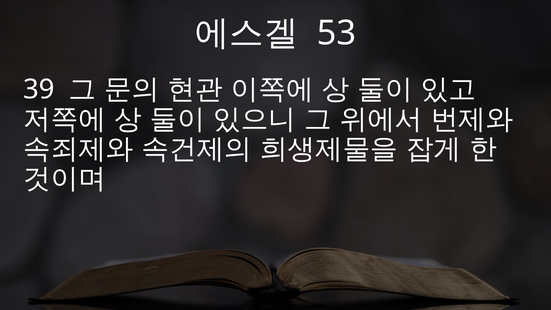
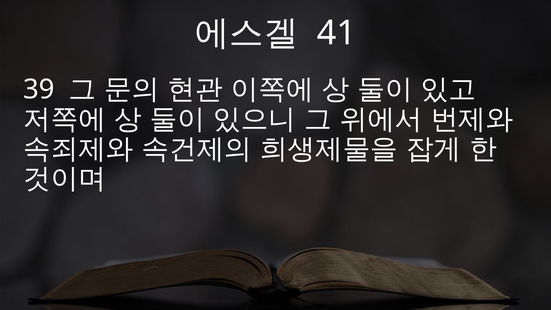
53: 53 -> 41
